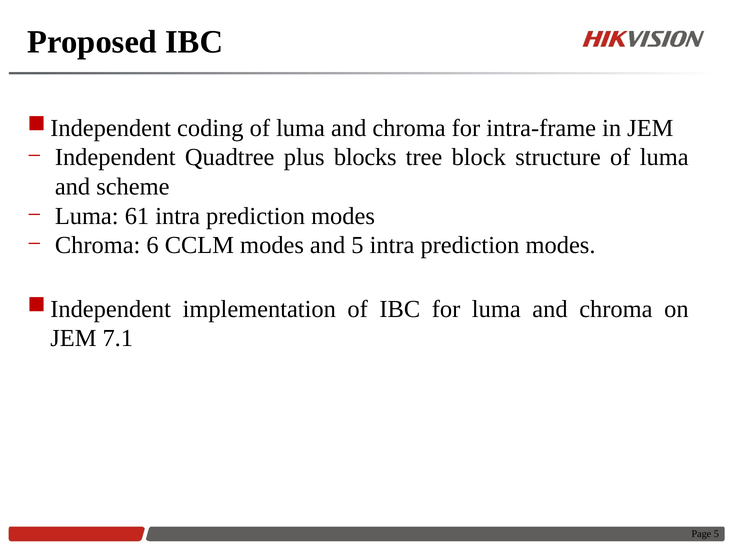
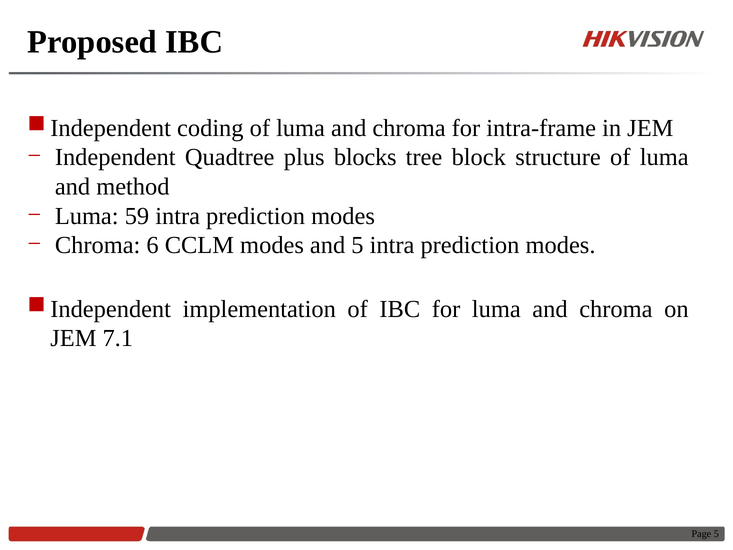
scheme: scheme -> method
61: 61 -> 59
